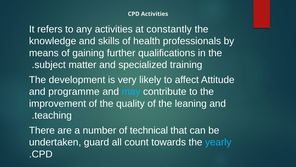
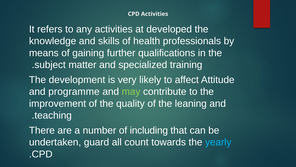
constantly: constantly -> developed
may colour: light blue -> light green
technical: technical -> including
